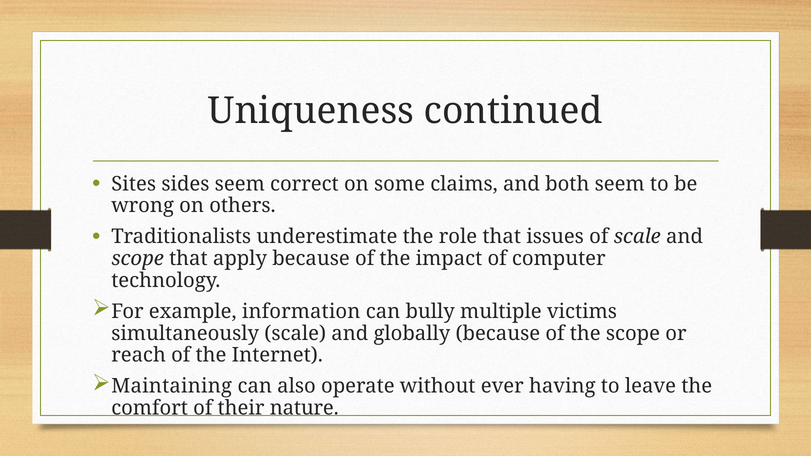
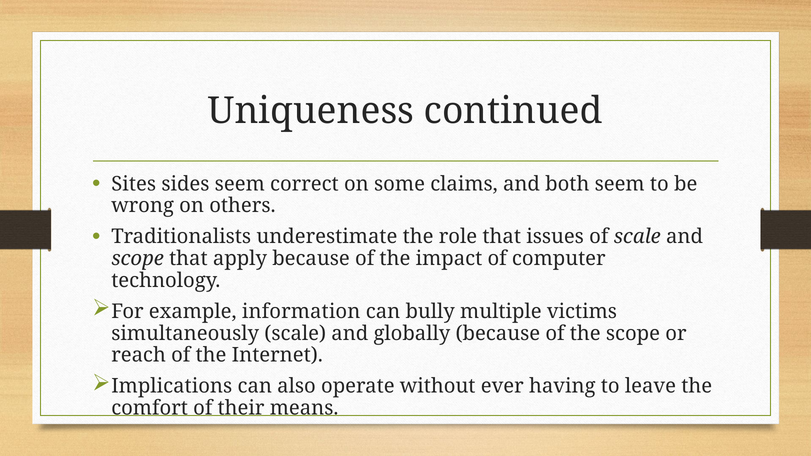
Maintaining: Maintaining -> Implications
nature: nature -> means
